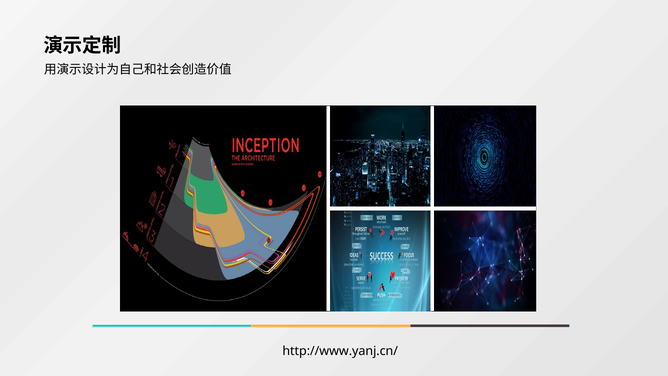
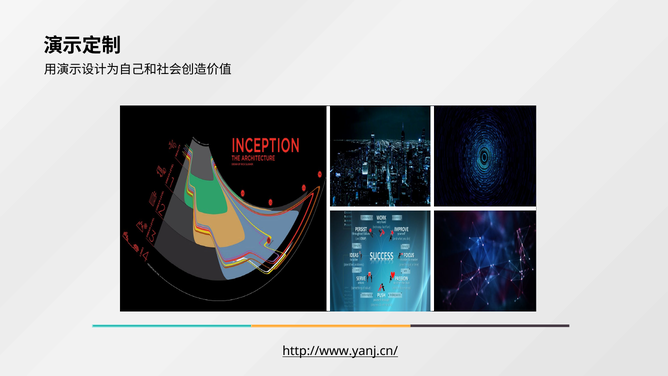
http://www.yanj.cn/ underline: none -> present
